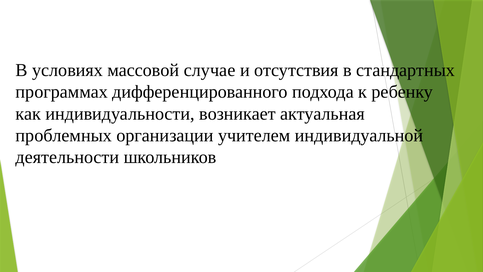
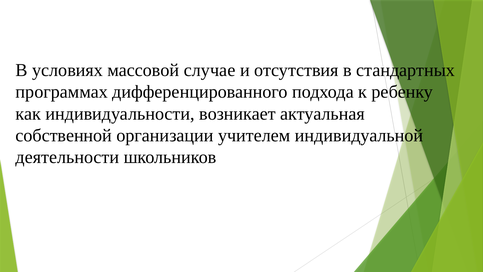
проблемных: проблемных -> собственной
